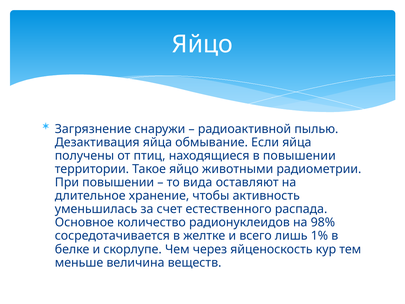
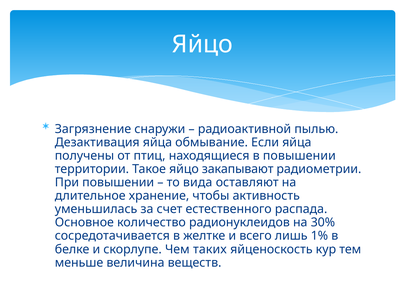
животными: животными -> закапывают
98%: 98% -> 30%
через: через -> таких
